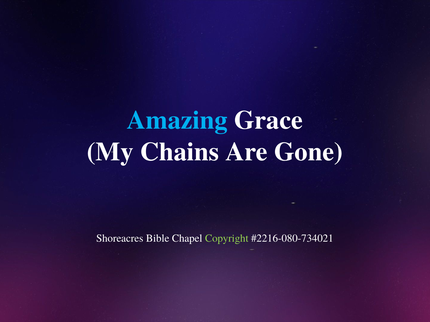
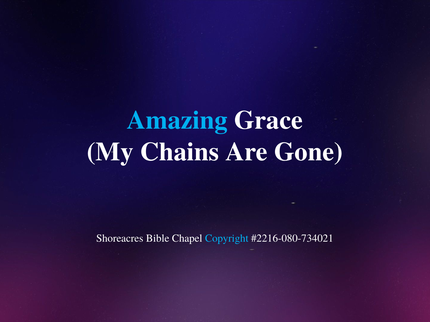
Copyright colour: light green -> light blue
